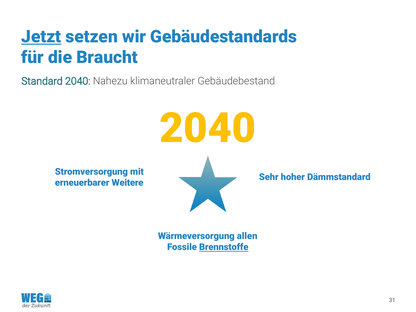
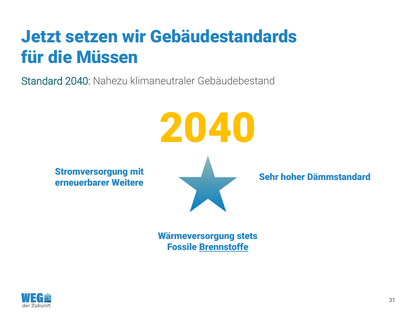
Jetzt underline: present -> none
Braucht: Braucht -> Müssen
allen: allen -> stets
